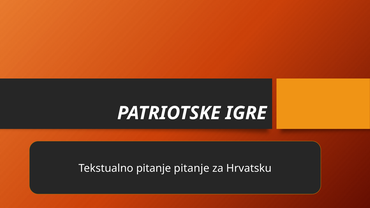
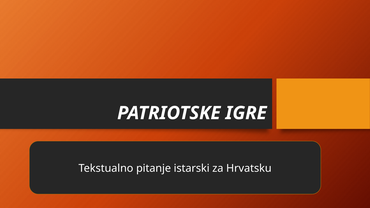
pitanje pitanje: pitanje -> istarski
